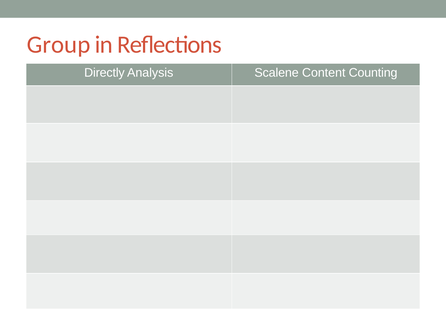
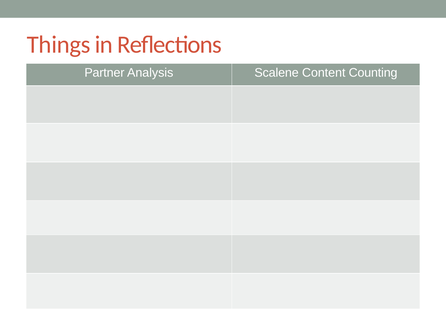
Group: Group -> Things
Directly: Directly -> Partner
